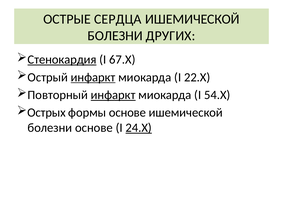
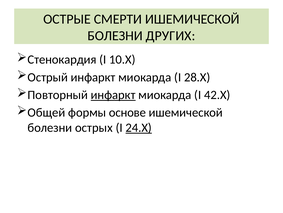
СЕРДЦА: СЕРДЦА -> СМЕРТИ
Стенокардия underline: present -> none
67.X: 67.X -> 10.X
инфаркт at (93, 77) underline: present -> none
22.X: 22.X -> 28.X
54.Х: 54.Х -> 42.Х
Острых: Острых -> Общей
болезни основе: основе -> острых
